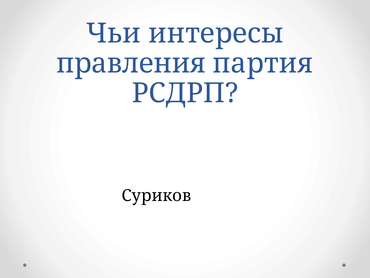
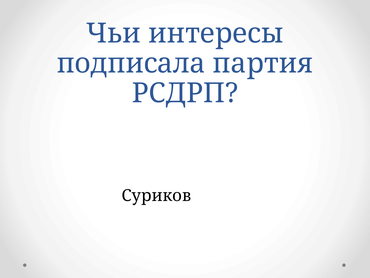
правления: правления -> подписала
